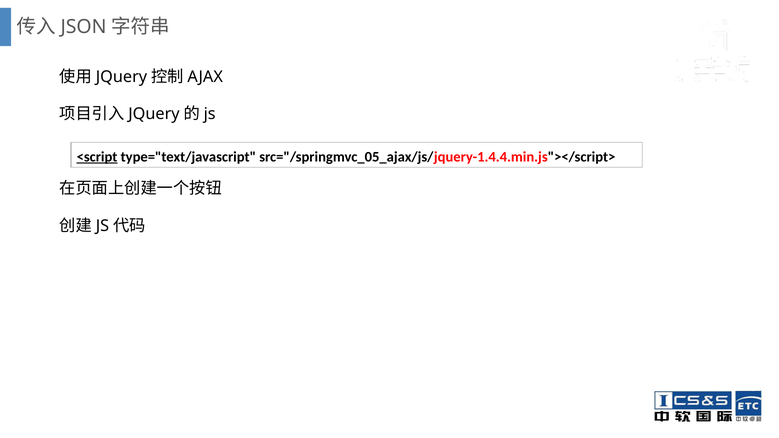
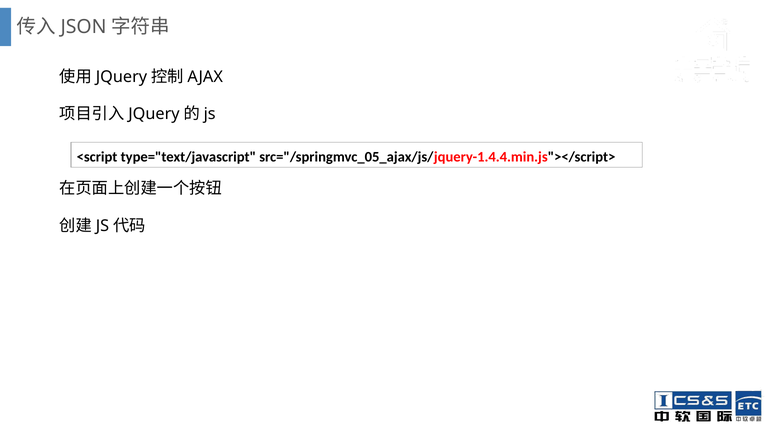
<script underline: present -> none
